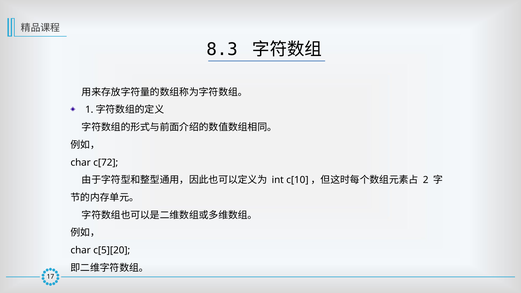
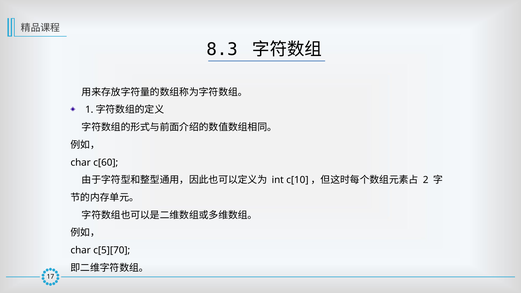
c[72: c[72 -> c[60
c[5][20: c[5][20 -> c[5][70
